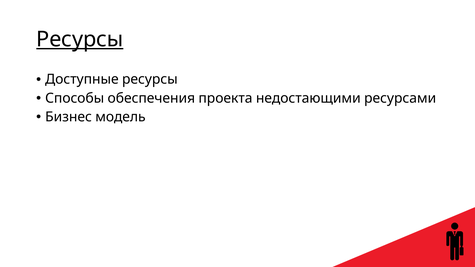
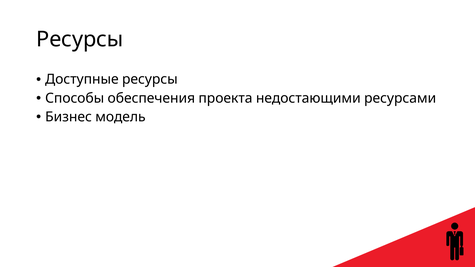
Ресурсы underline: present -> none
